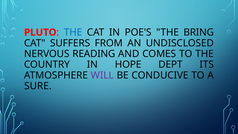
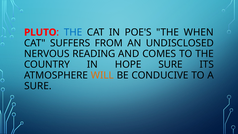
BRING: BRING -> WHEN
HOPE DEPT: DEPT -> SURE
WILL colour: purple -> orange
